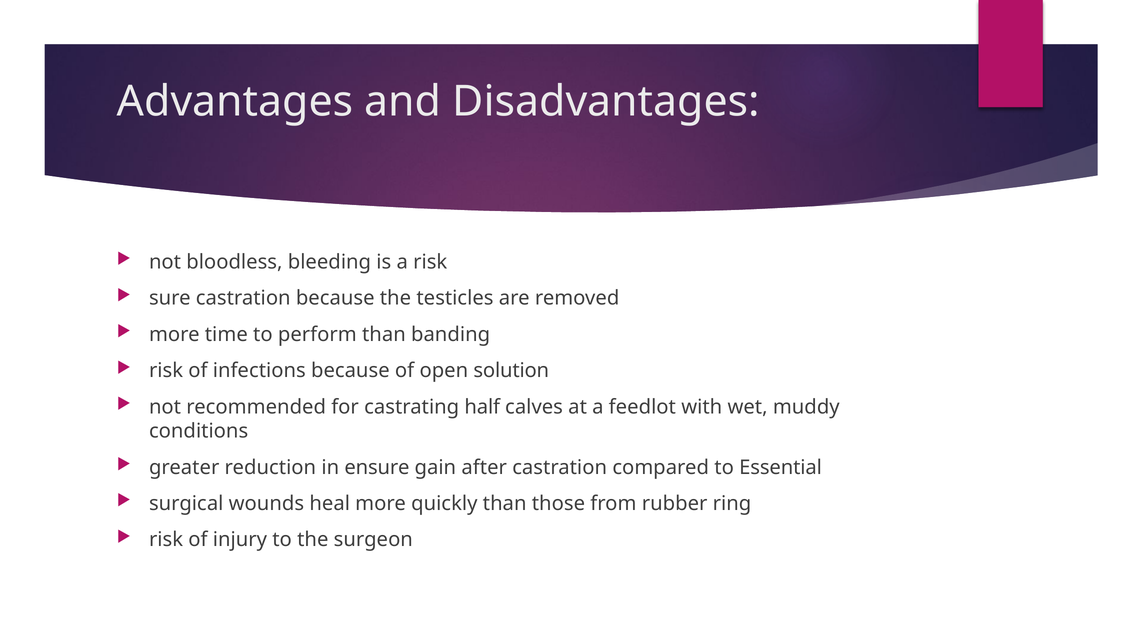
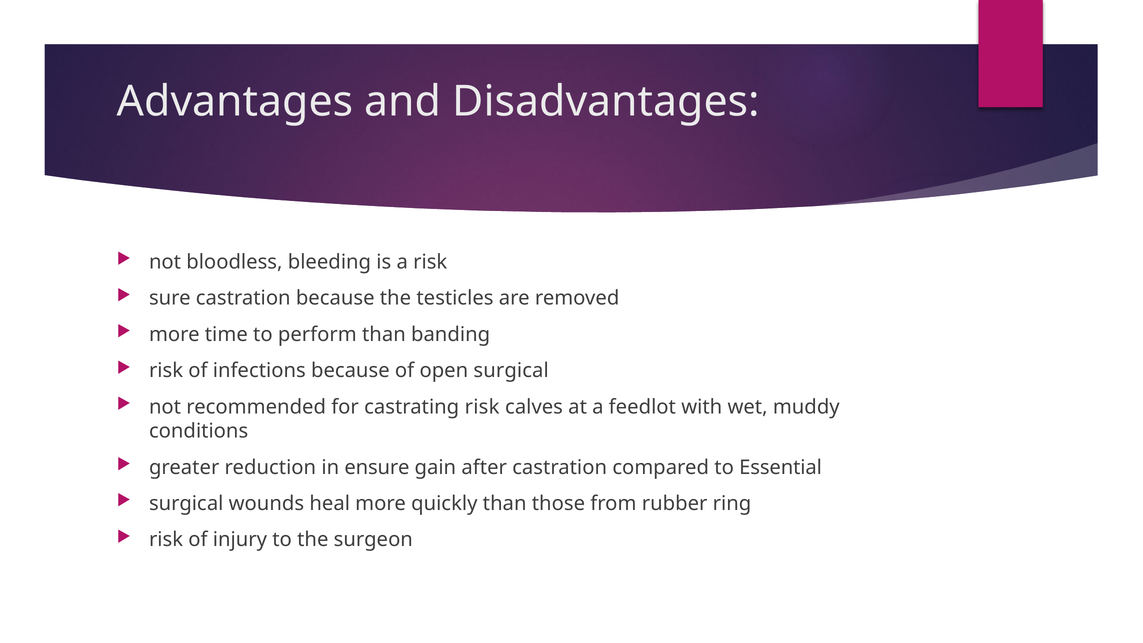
open solution: solution -> surgical
castrating half: half -> risk
